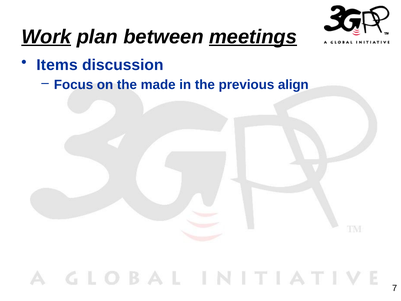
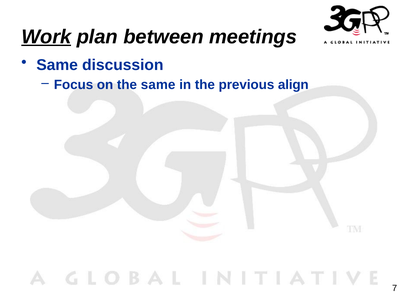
meetings underline: present -> none
Items at (57, 65): Items -> Same
the made: made -> same
